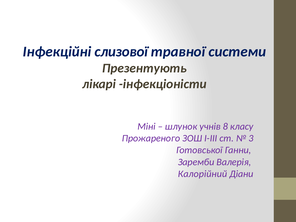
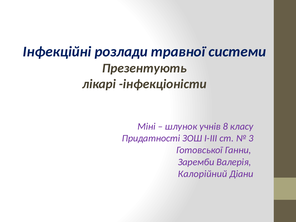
слизової: слизової -> розлади
Прожареного: Прожареного -> Придатності
